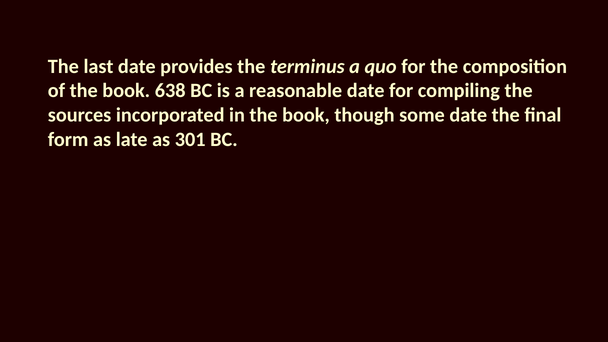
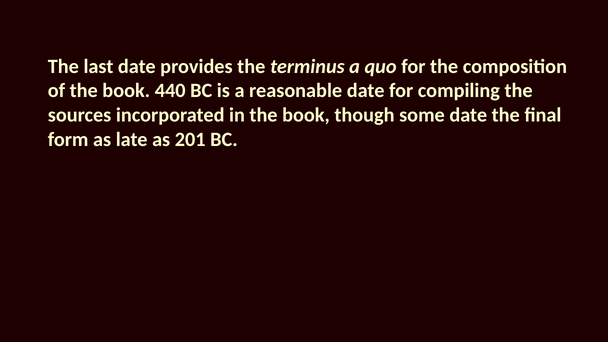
638: 638 -> 440
301: 301 -> 201
